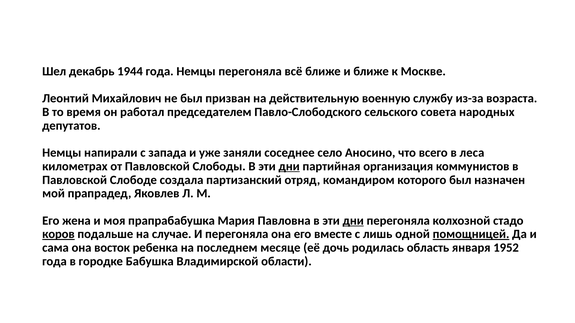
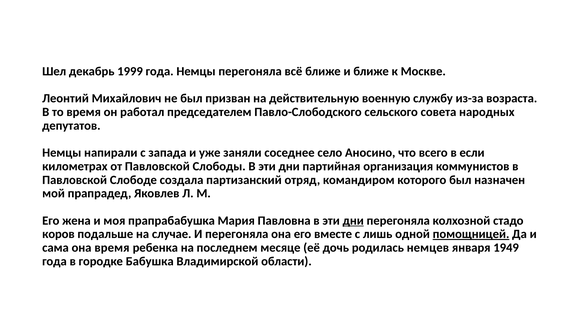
1944: 1944 -> 1999
леса: леса -> если
дни at (289, 167) underline: present -> none
коров underline: present -> none
она восток: восток -> время
область: область -> немцев
1952: 1952 -> 1949
